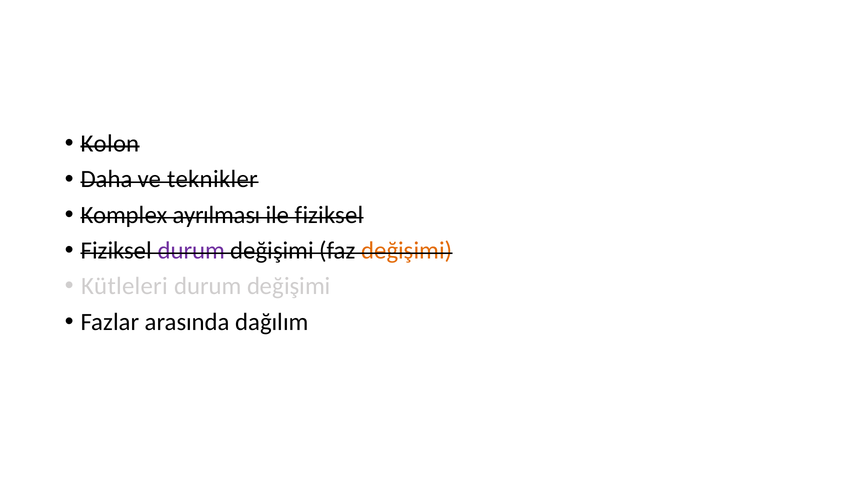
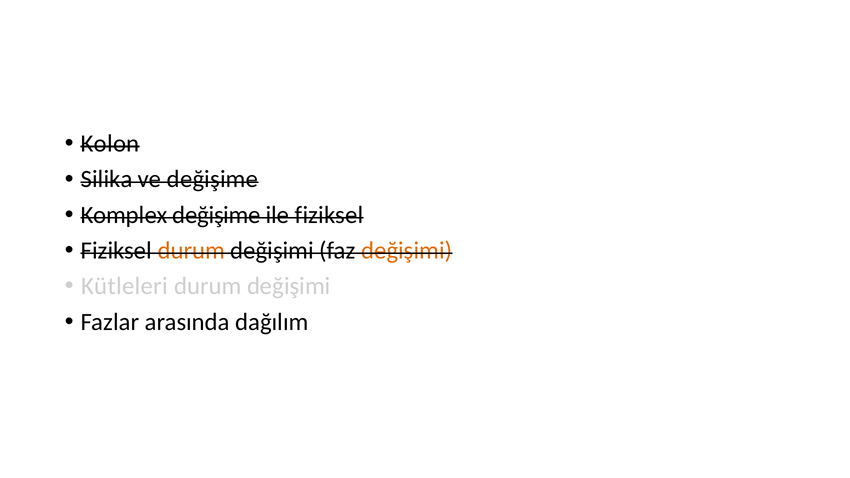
Daha: Daha -> Silika
ve teknikler: teknikler -> değişime
Komplex ayrılması: ayrılması -> değişime
durum at (191, 251) colour: purple -> orange
